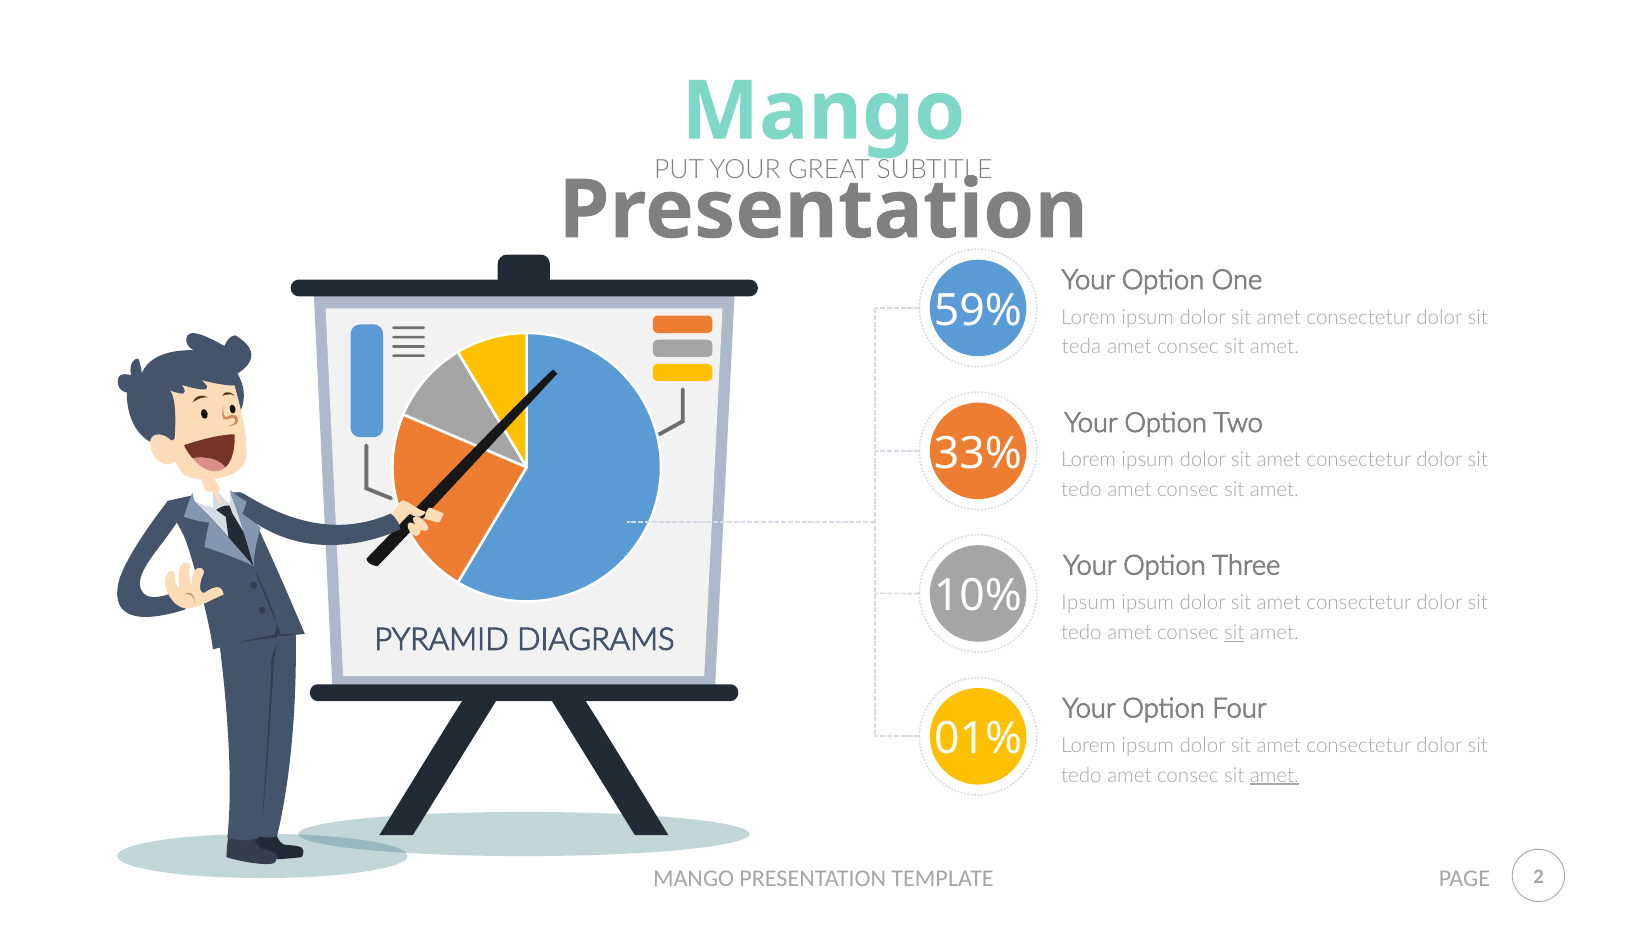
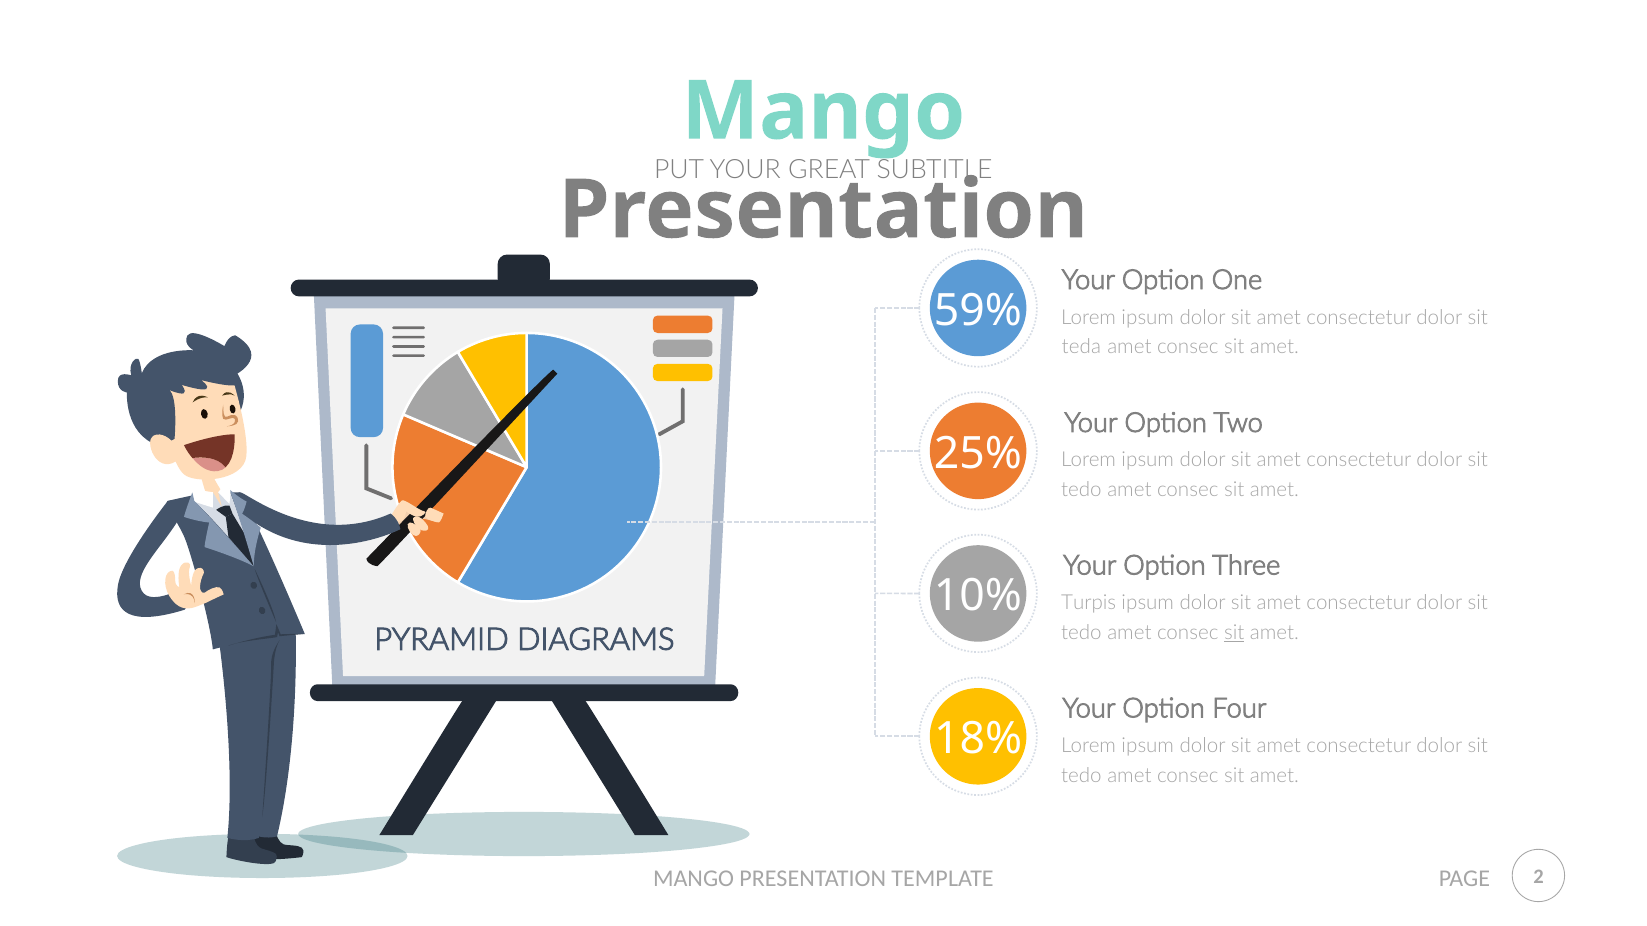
33%: 33% -> 25%
Ipsum at (1089, 603): Ipsum -> Turpis
01%: 01% -> 18%
amet at (1274, 776) underline: present -> none
